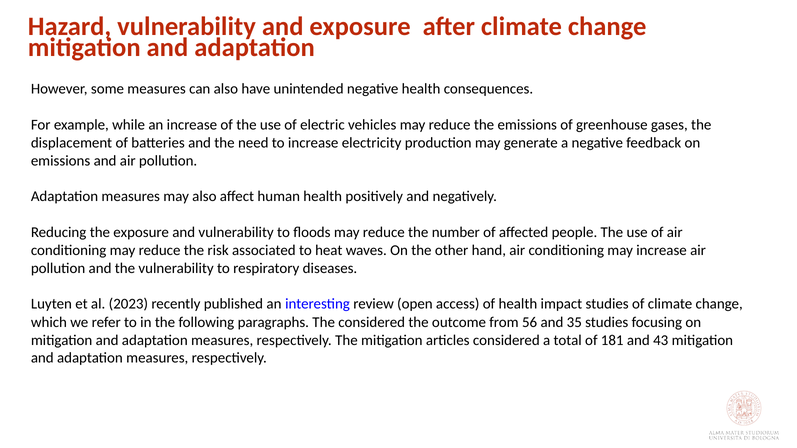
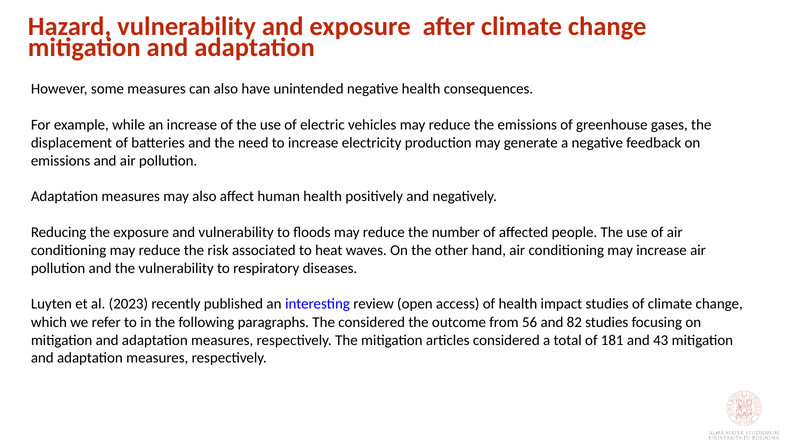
35: 35 -> 82
